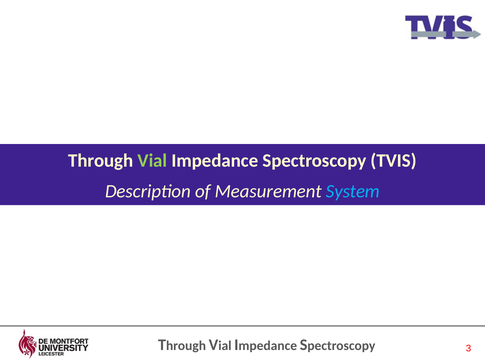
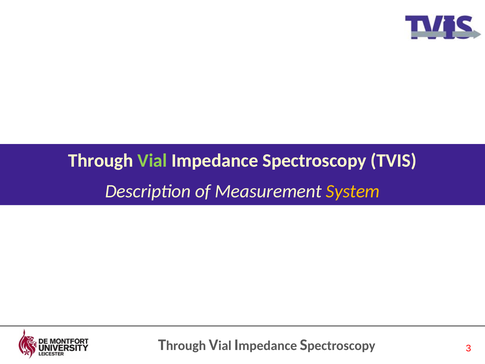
System colour: light blue -> yellow
